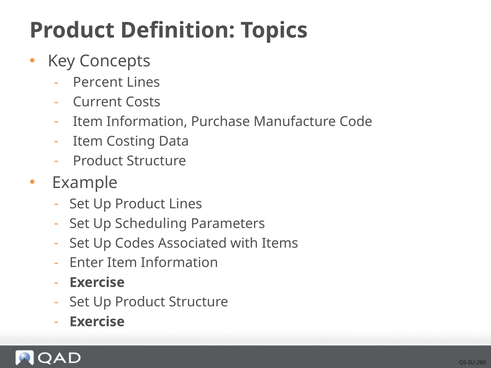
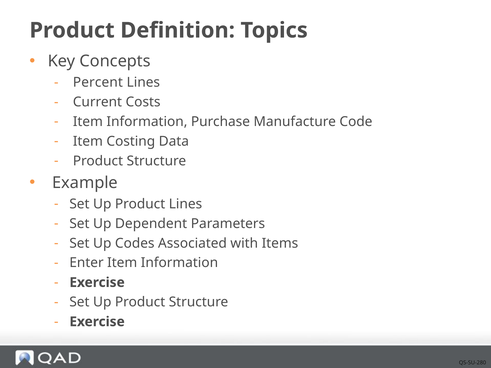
Scheduling: Scheduling -> Dependent
